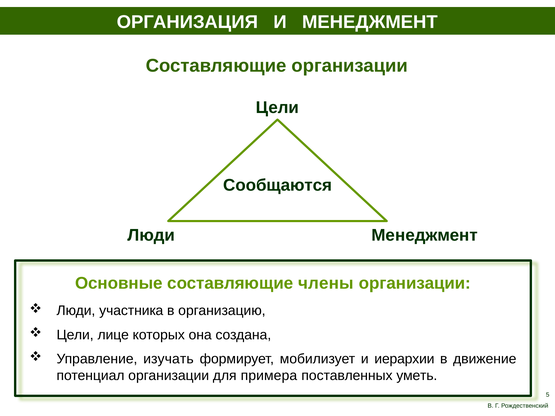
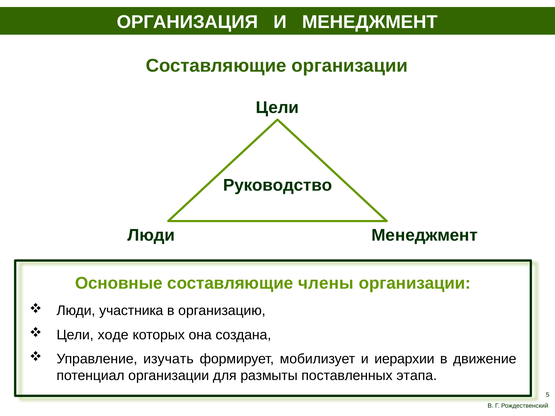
Сообщаются: Сообщаются -> Руководство
лице: лице -> ходе
примера: примера -> размыты
уметь: уметь -> этапа
